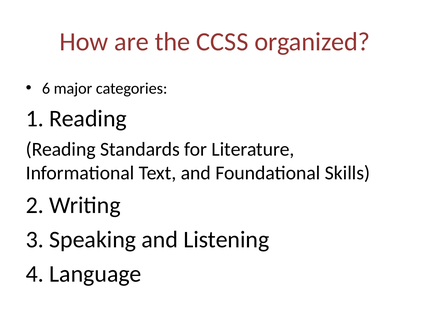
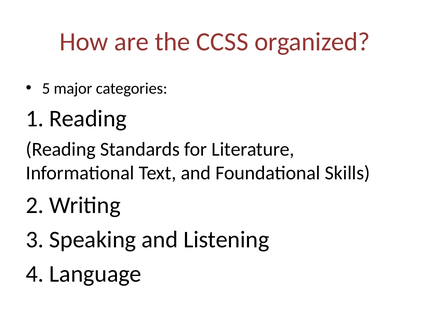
6: 6 -> 5
